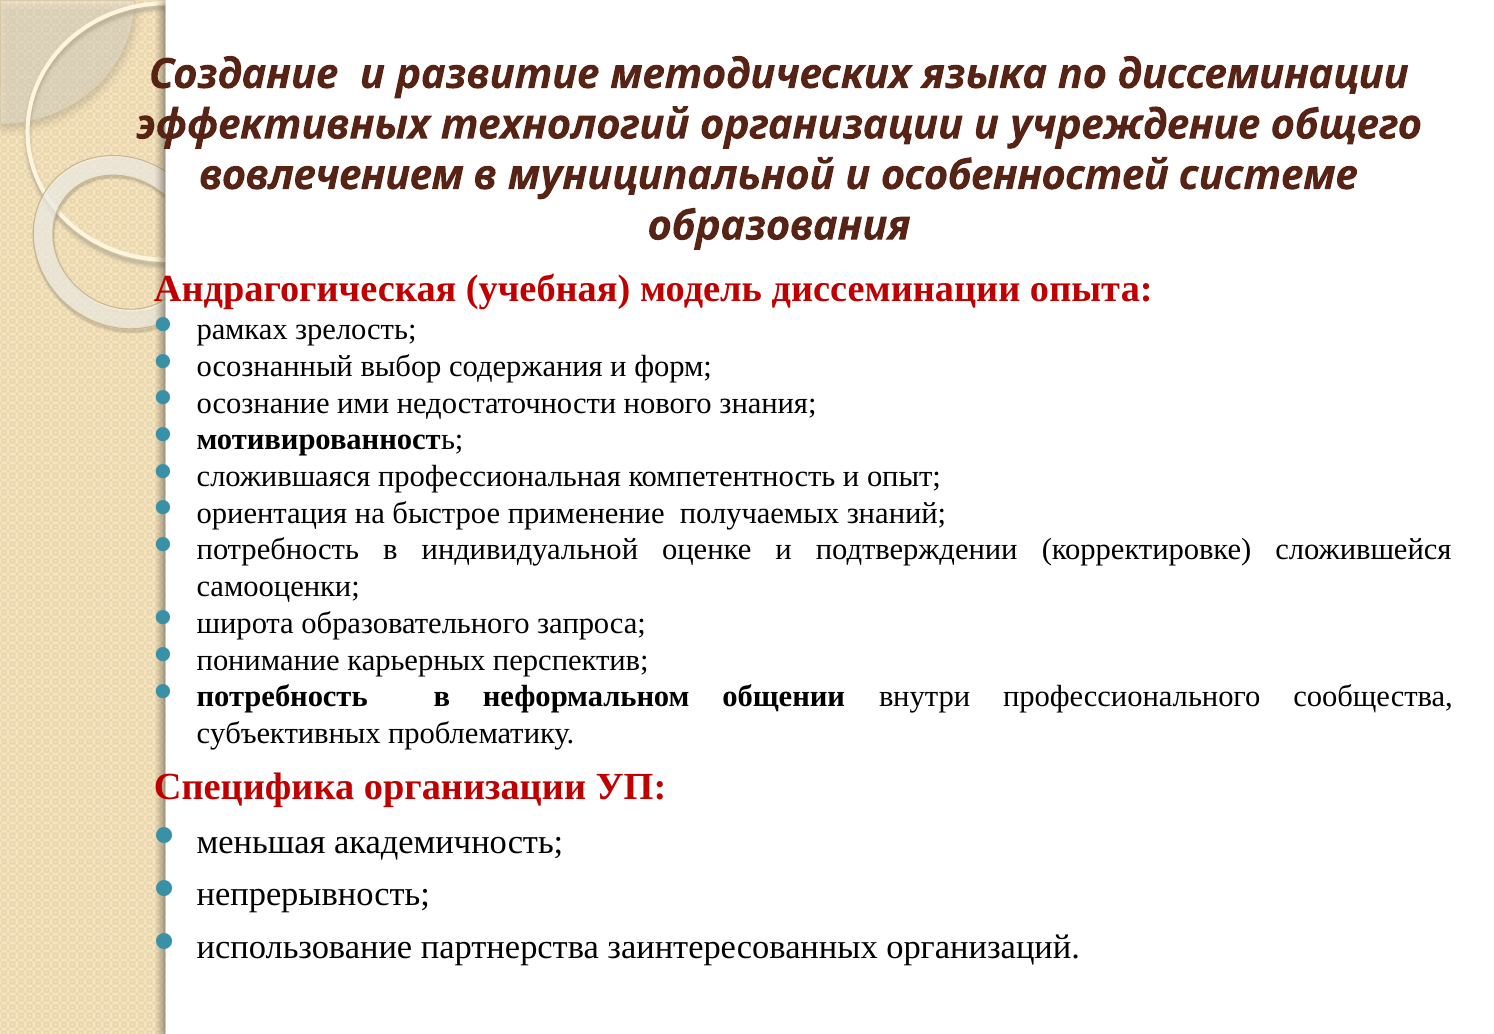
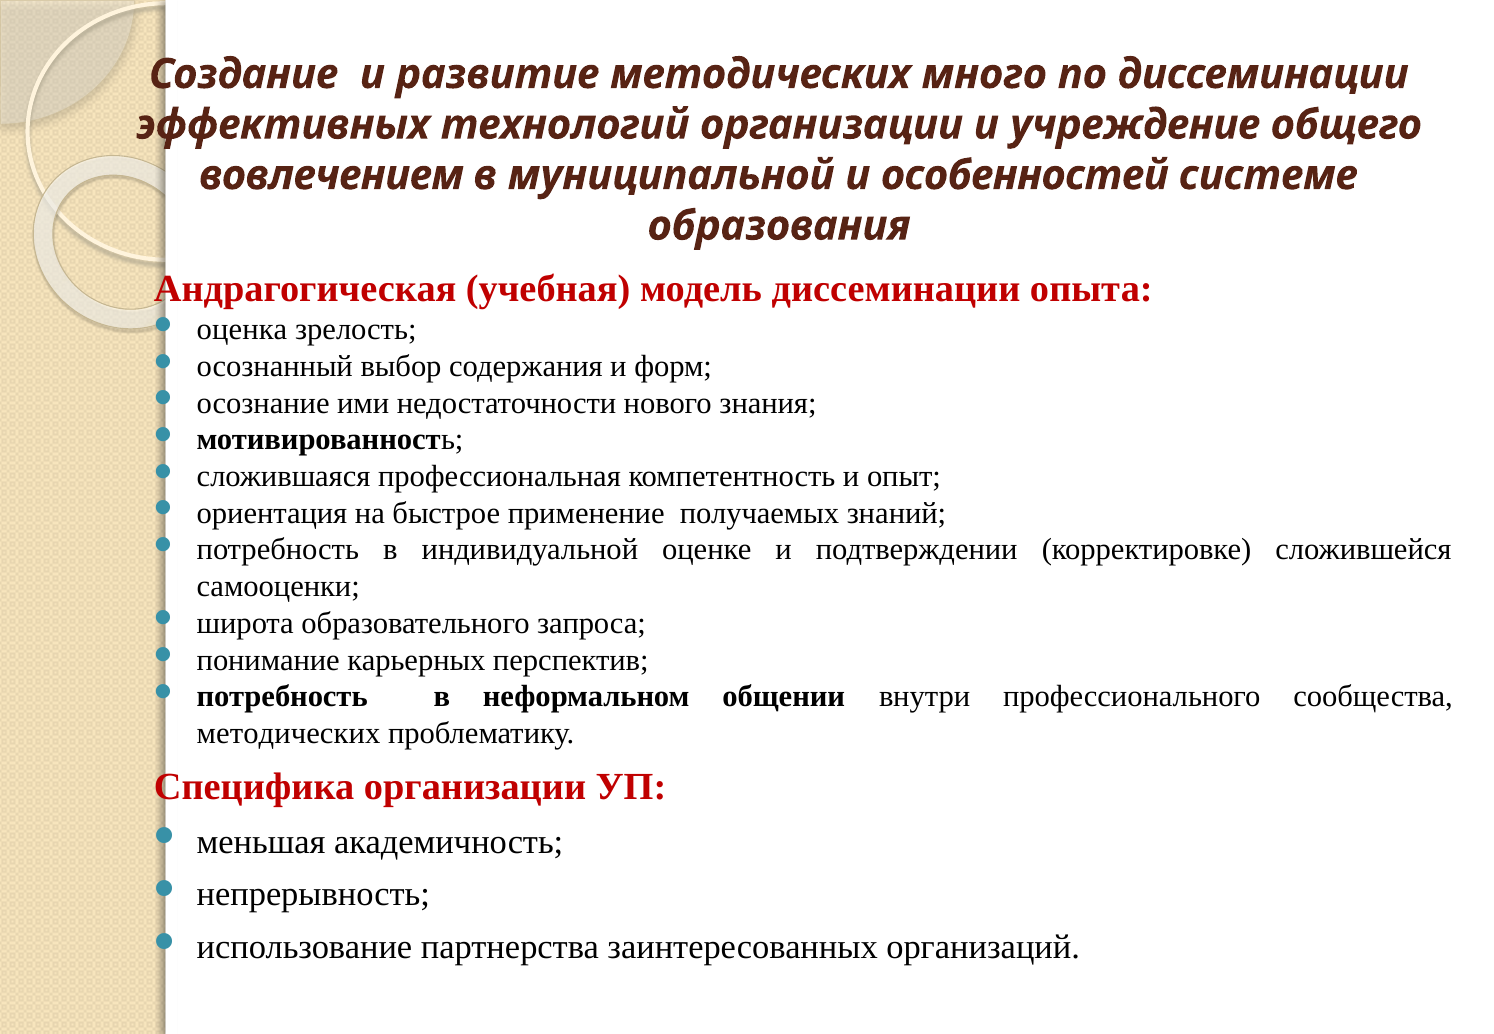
языка: языка -> много
рамках: рамках -> оценка
субъективных at (289, 734): субъективных -> методических
